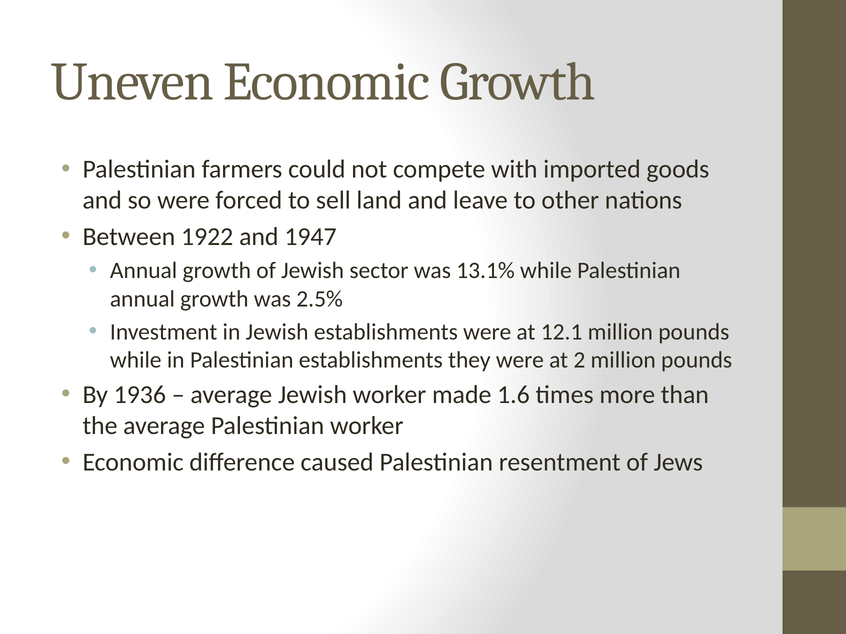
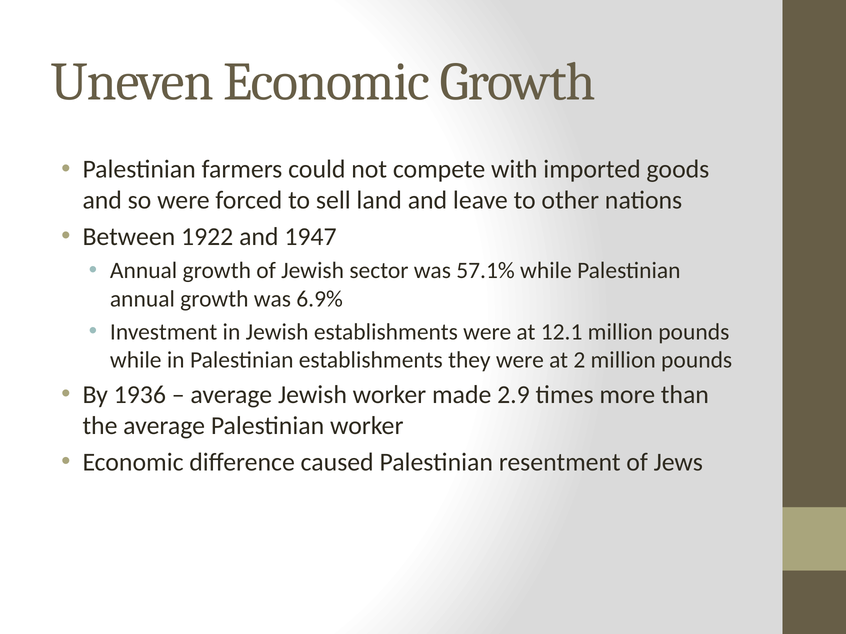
13.1%: 13.1% -> 57.1%
2.5%: 2.5% -> 6.9%
1.6: 1.6 -> 2.9
